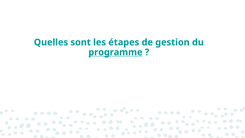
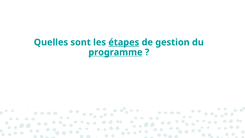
étapes underline: none -> present
